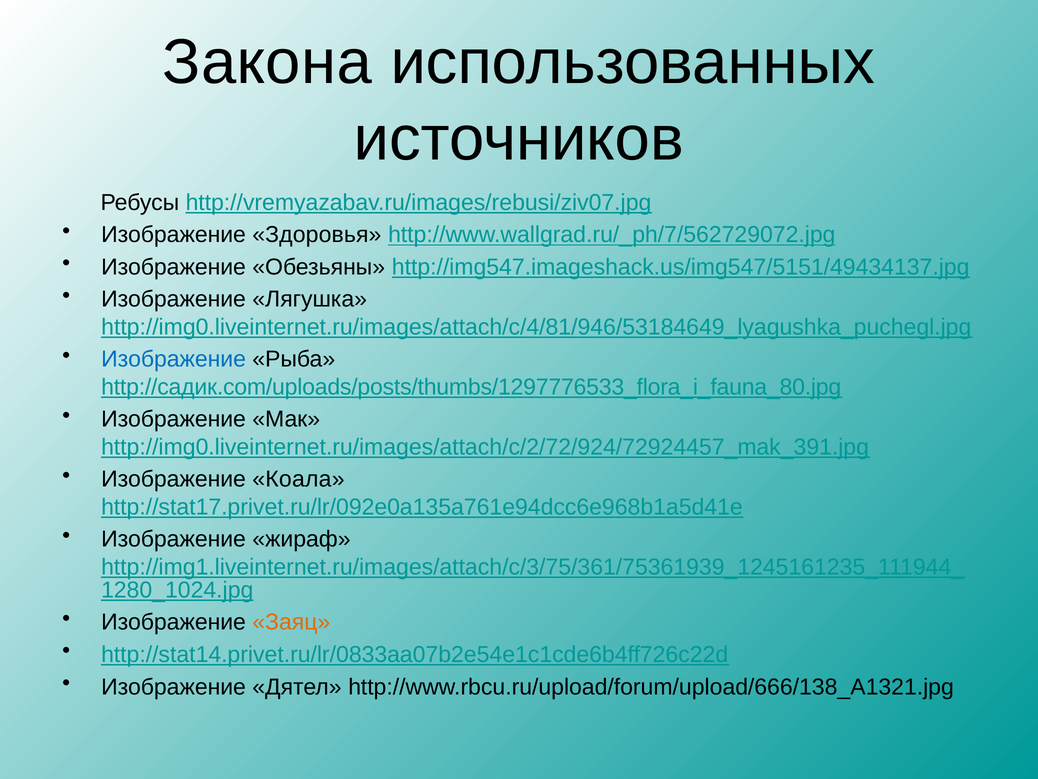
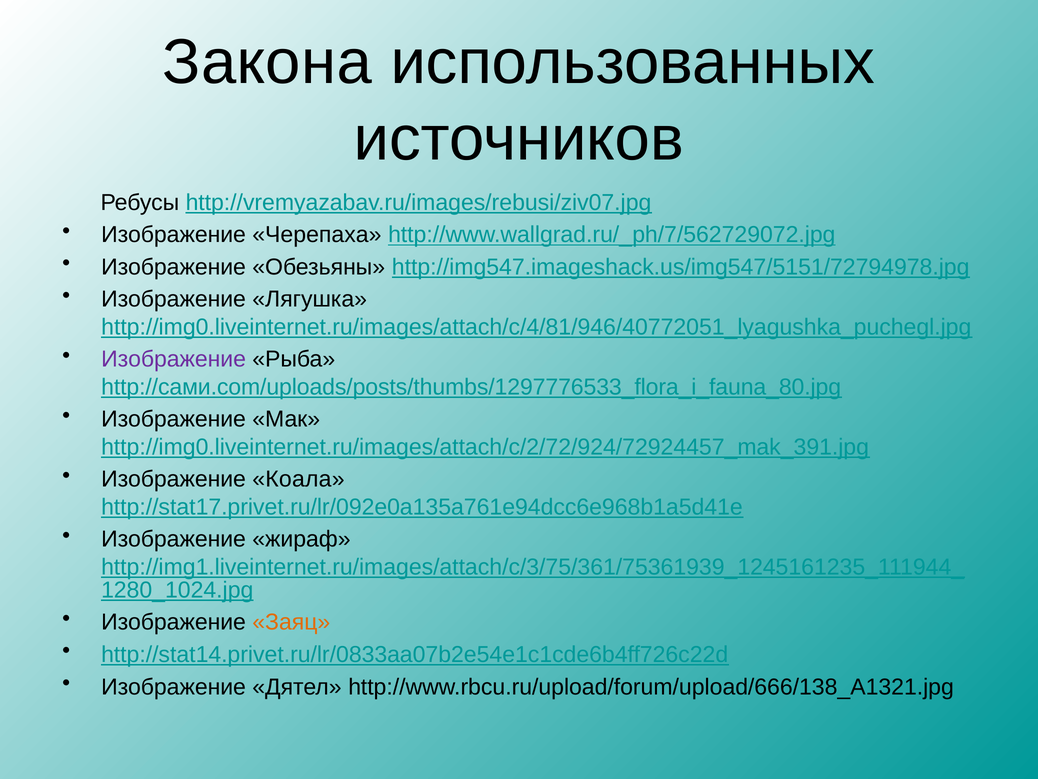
Здоровья: Здоровья -> Черепаха
http://img547.imageshack.us/img547/5151/49434137.jpg: http://img547.imageshack.us/img547/5151/49434137.jpg -> http://img547.imageshack.us/img547/5151/72794978.jpg
http://img0.liveinternet.ru/images/attach/c/4/81/946/53184649_lyagushka_puchegl.jpg: http://img0.liveinternet.ru/images/attach/c/4/81/946/53184649_lyagushka_puchegl.jpg -> http://img0.liveinternet.ru/images/attach/c/4/81/946/40772051_lyagushka_puchegl.jpg
Изображение at (174, 359) colour: blue -> purple
http://садик.com/uploads/posts/thumbs/1297776533_flora_i_fauna_80.jpg: http://садик.com/uploads/posts/thumbs/1297776533_flora_i_fauna_80.jpg -> http://сами.com/uploads/posts/thumbs/1297776533_flora_i_fauna_80.jpg
